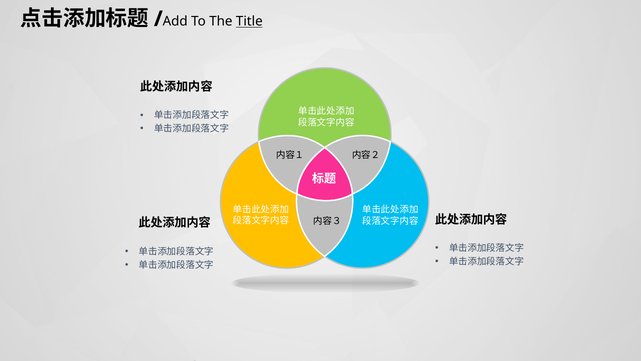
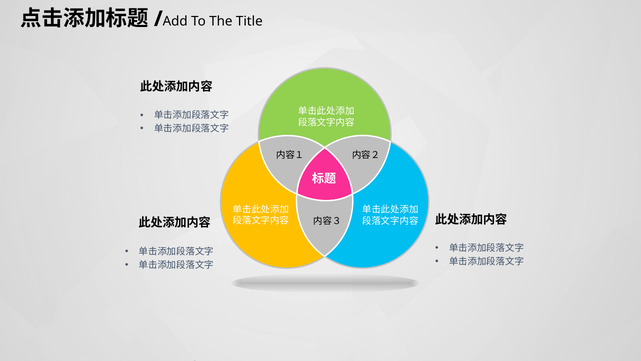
Title underline: present -> none
